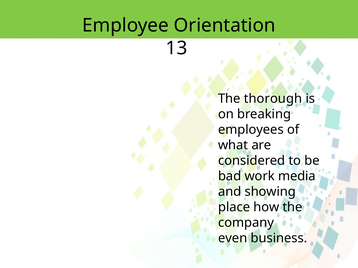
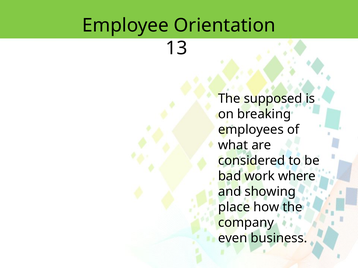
thorough: thorough -> supposed
media: media -> where
